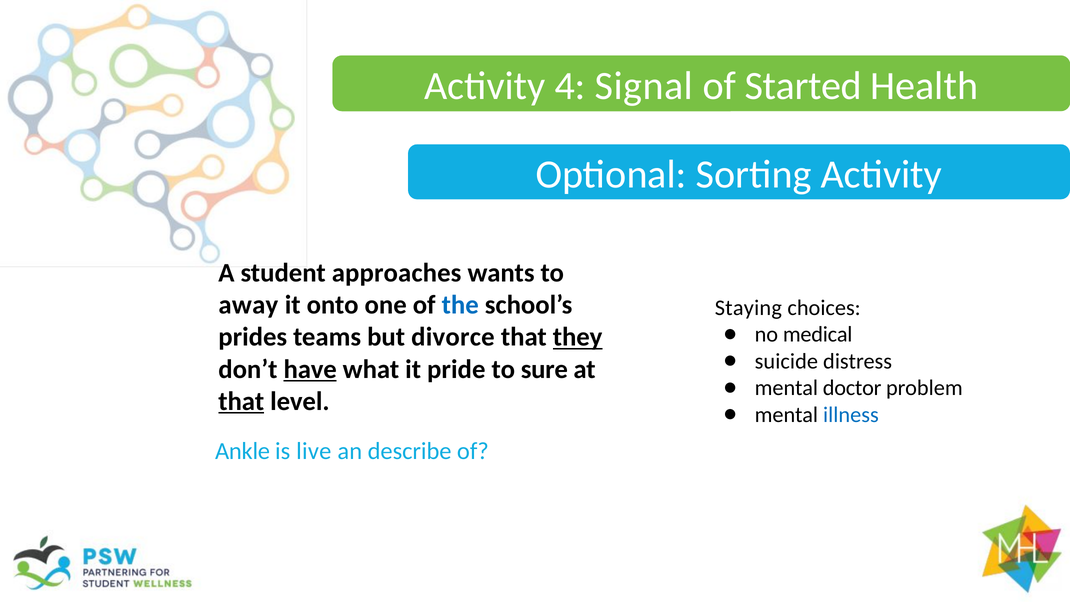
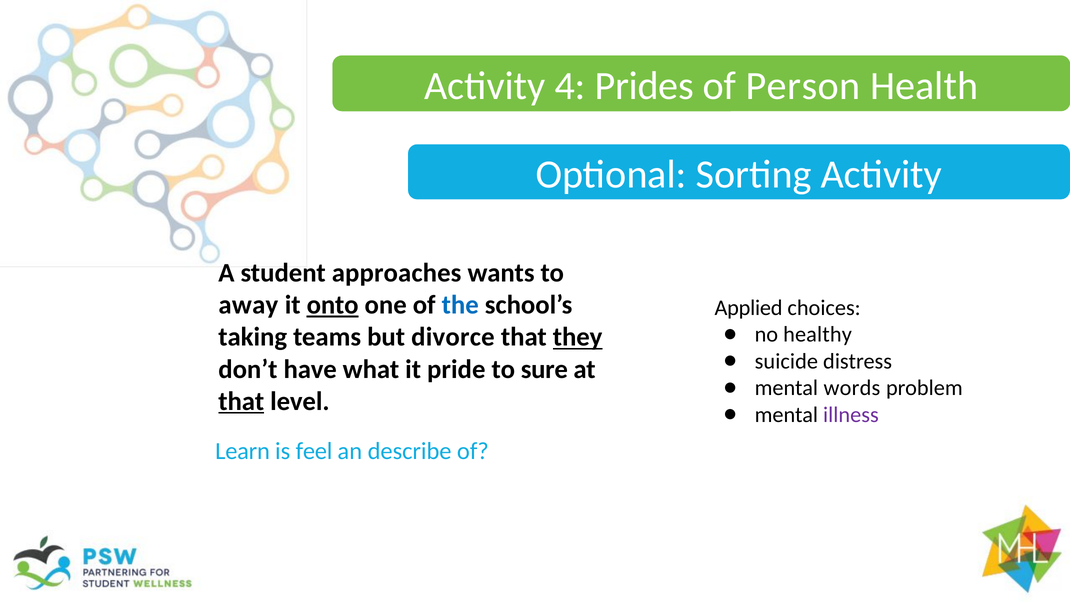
Signal: Signal -> Prides
Started: Started -> Person
onto underline: none -> present
Staying: Staying -> Applied
medical: medical -> healthy
prides: prides -> taking
have underline: present -> none
doctor: doctor -> words
illness colour: blue -> purple
Ankle: Ankle -> Learn
live: live -> feel
